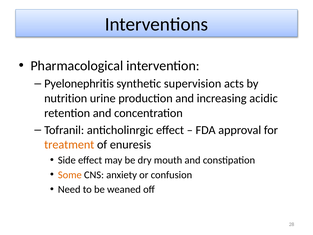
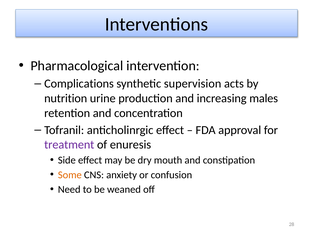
Pyelonephritis: Pyelonephritis -> Complications
acidic: acidic -> males
treatment colour: orange -> purple
